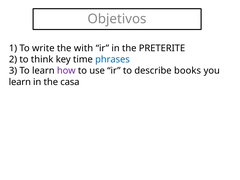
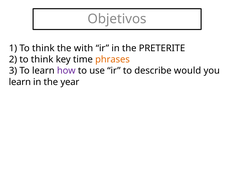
1 To write: write -> think
phrases colour: blue -> orange
books: books -> would
casa: casa -> year
